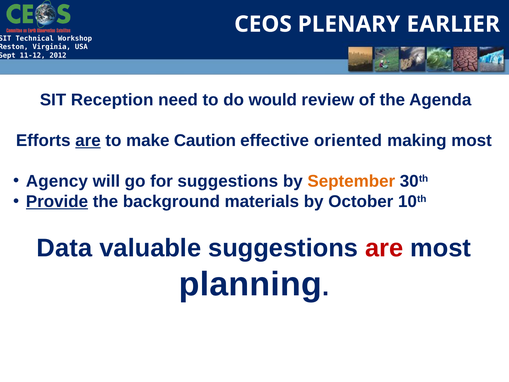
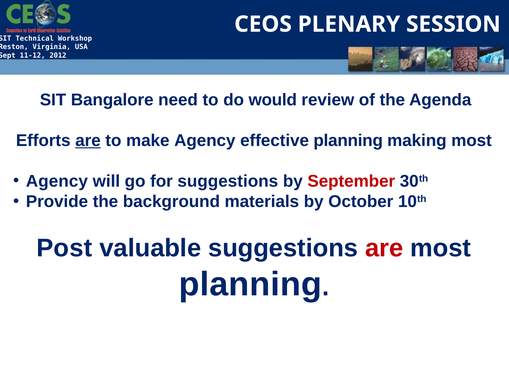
EARLIER: EARLIER -> SESSION
Reception: Reception -> Bangalore
make Caution: Caution -> Agency
effective oriented: oriented -> planning
September colour: orange -> red
Provide underline: present -> none
Data: Data -> Post
